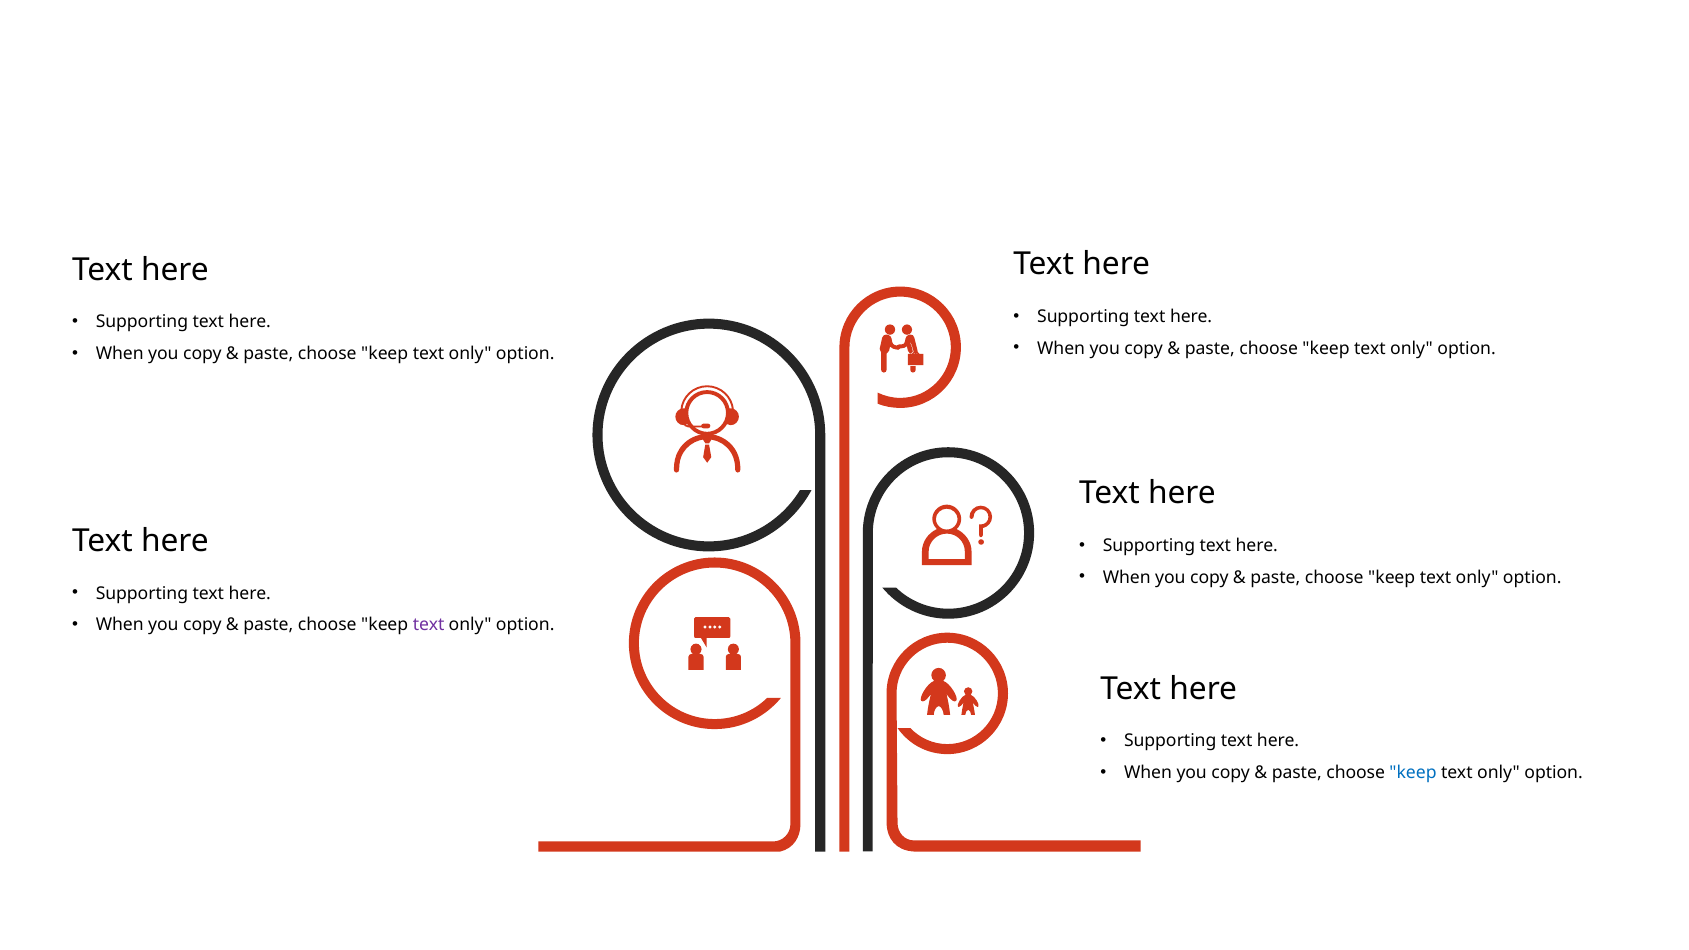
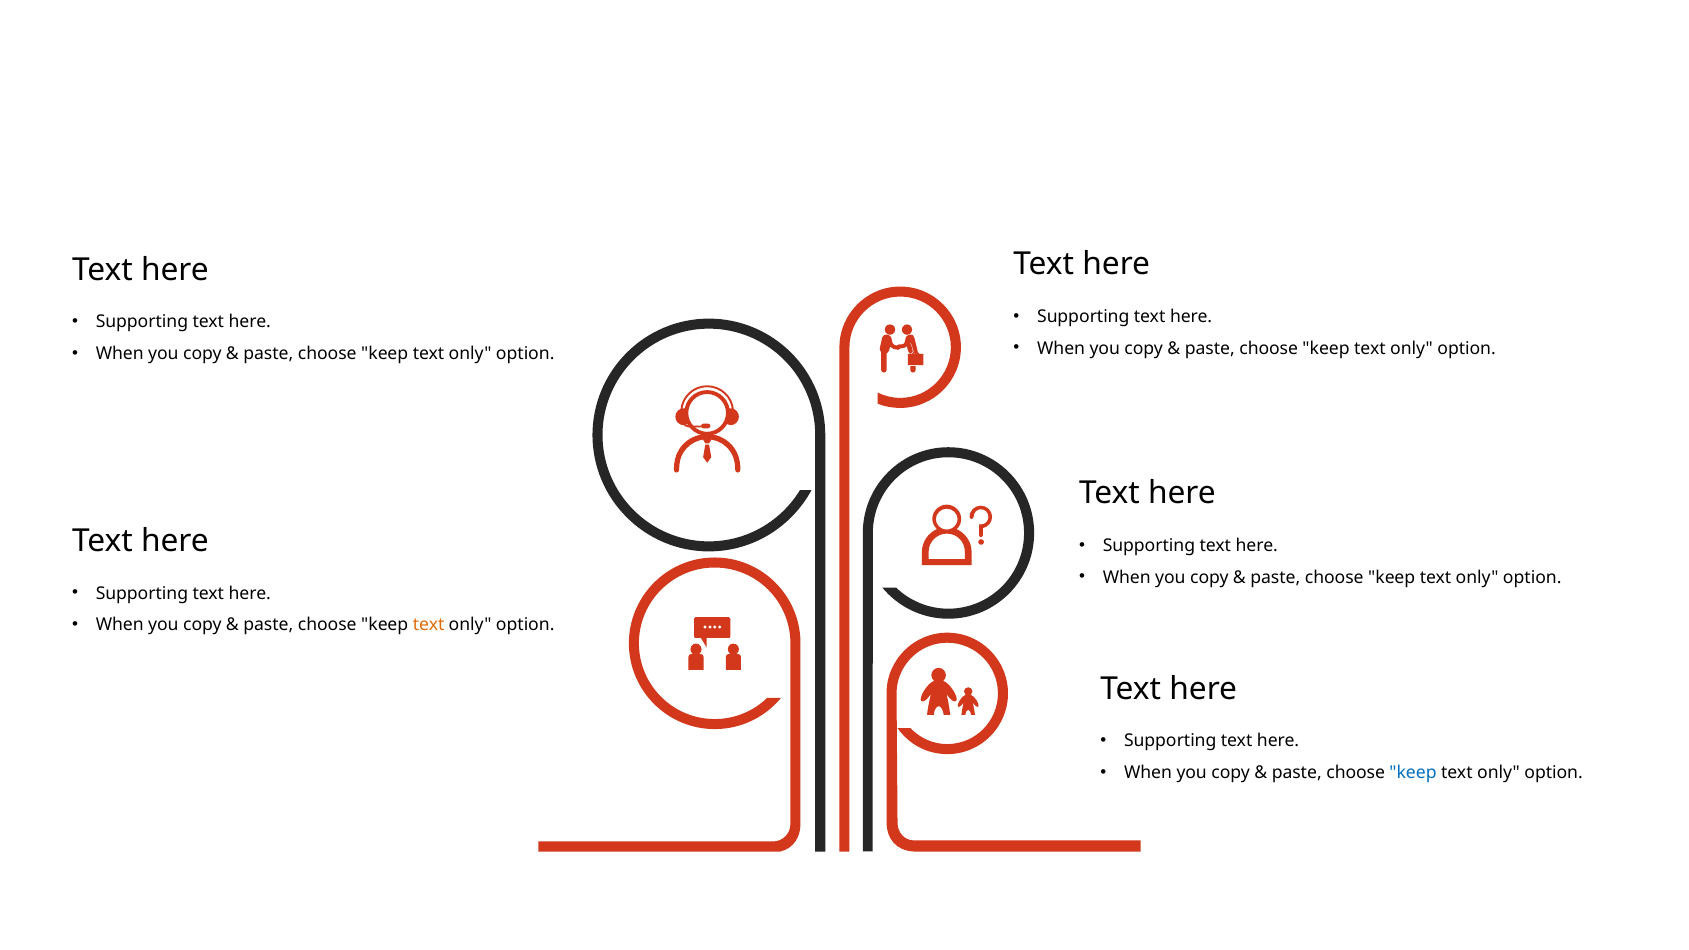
text at (429, 625) colour: purple -> orange
